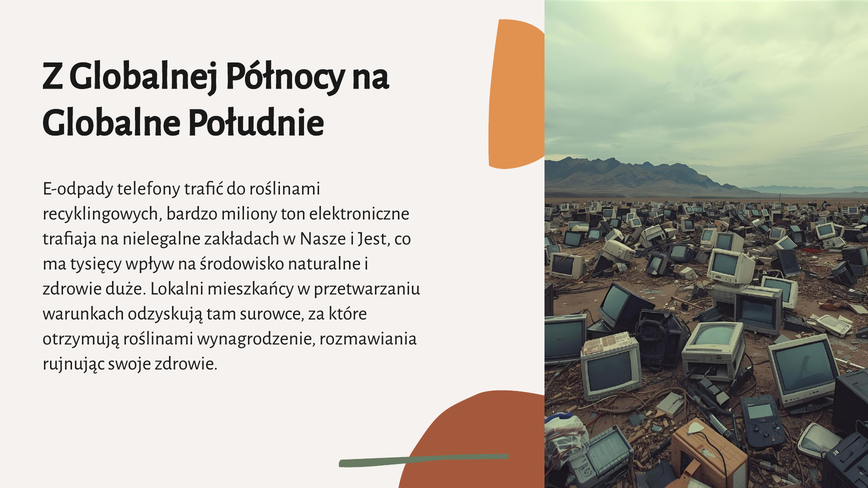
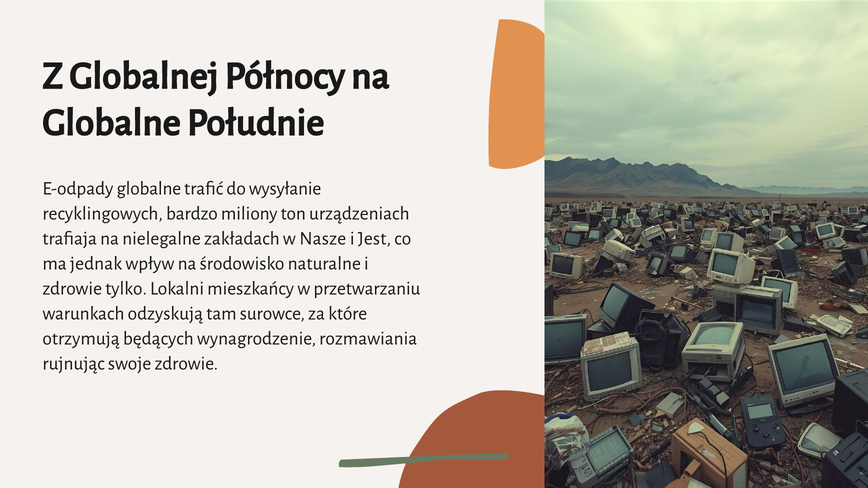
E-odpady telefony: telefony -> globalne
do roślinami: roślinami -> wysyłanie
elektroniczne: elektroniczne -> urządzeniach
tysięcy: tysięcy -> jednak
duże: duże -> tylko
otrzymują roślinami: roślinami -> będących
